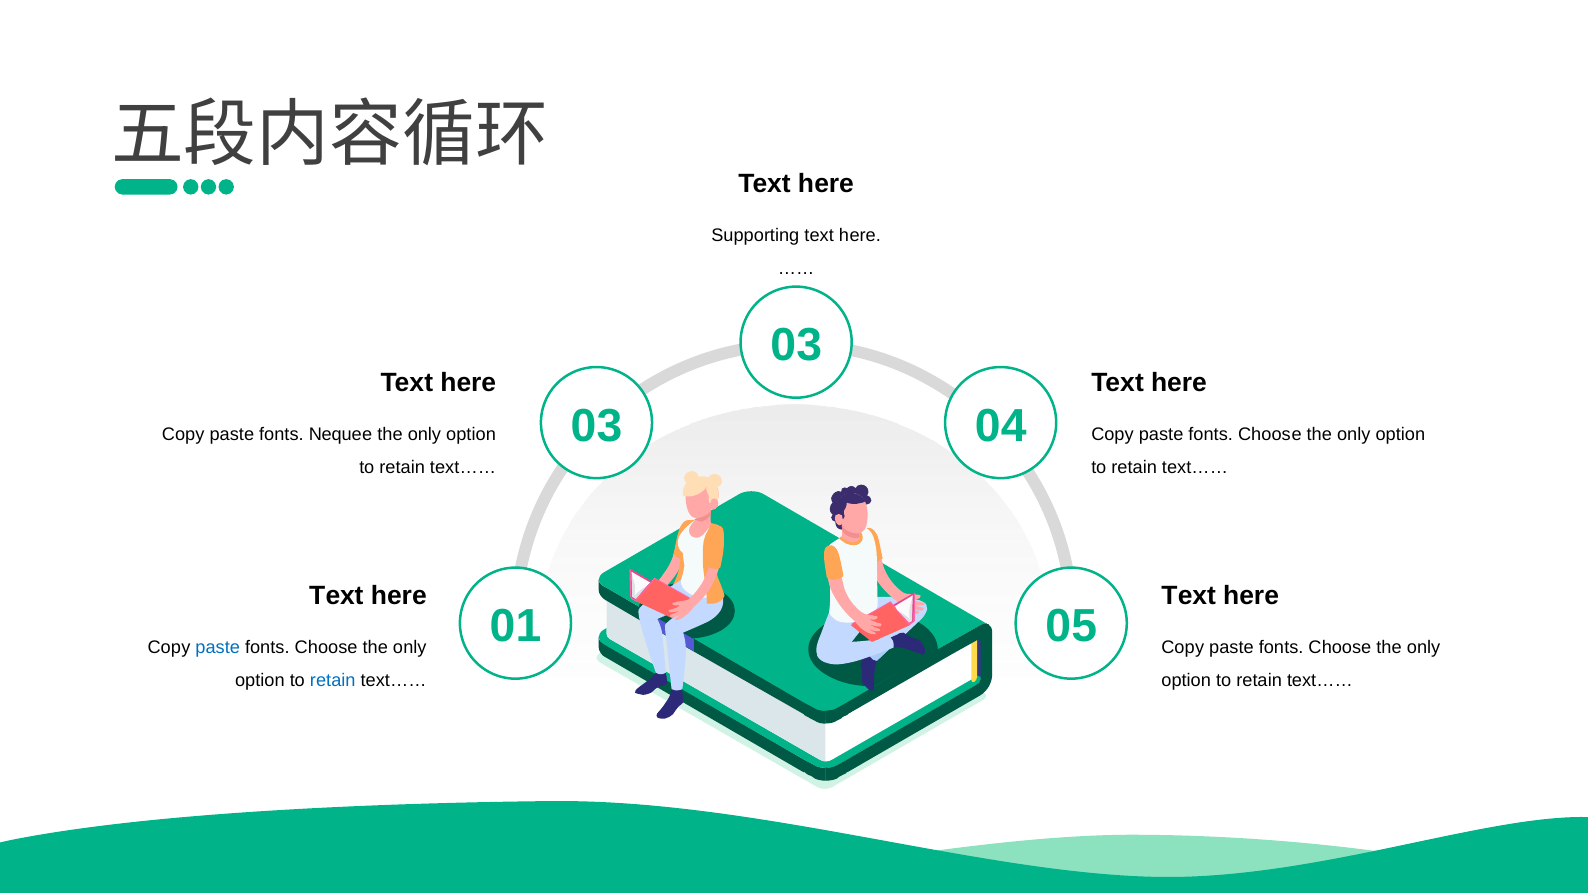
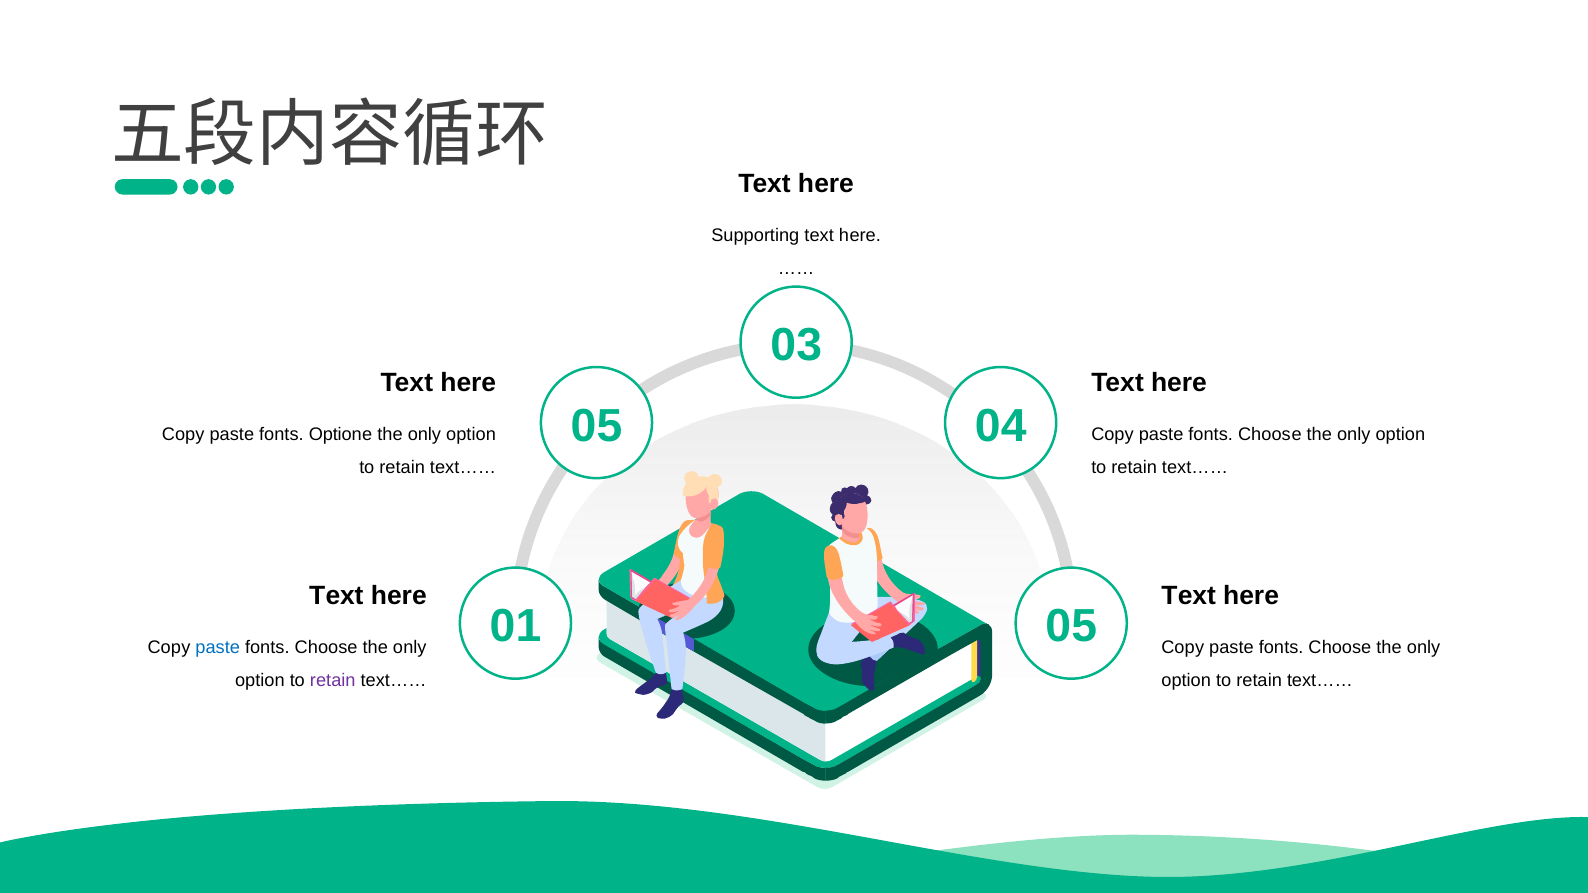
3 at (609, 426): 3 -> 5
fonts Neque: Neque -> Option
retain at (333, 681) colour: blue -> purple
